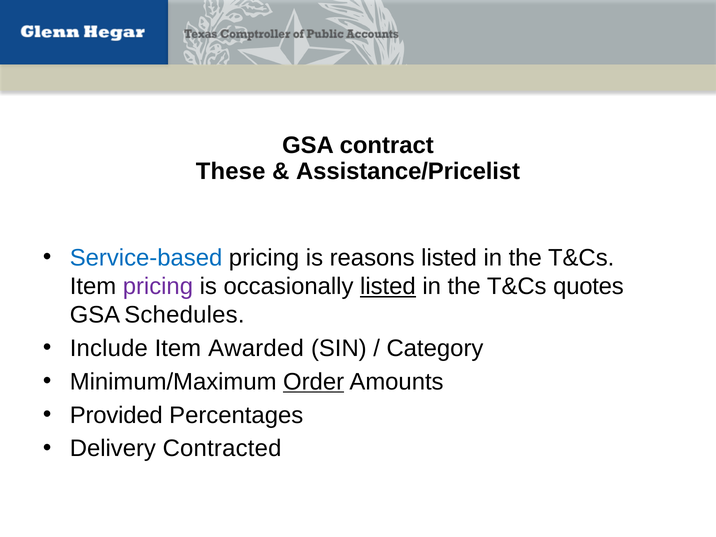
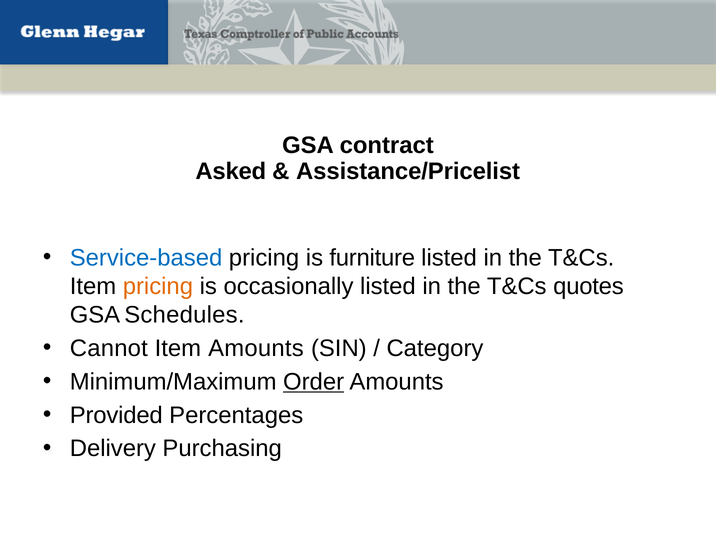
These: These -> Asked
reasons: reasons -> furniture
pricing at (158, 286) colour: purple -> orange
listed at (388, 286) underline: present -> none
Include: Include -> Cannot
Item Awarded: Awarded -> Amounts
Contracted: Contracted -> Purchasing
